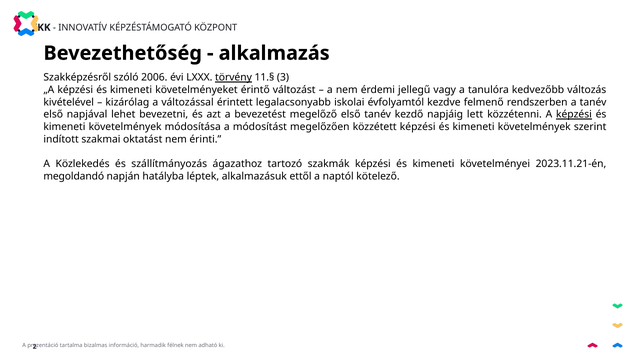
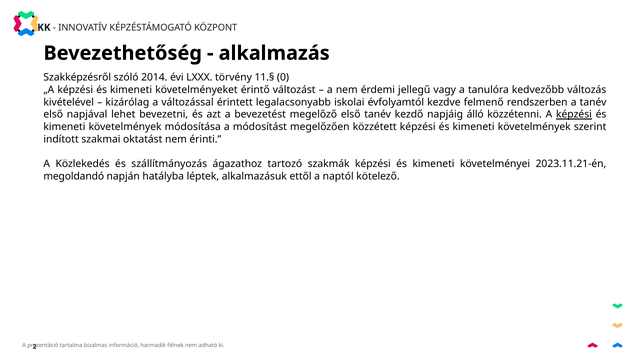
2006: 2006 -> 2014
törvény underline: present -> none
3: 3 -> 0
lett: lett -> álló
